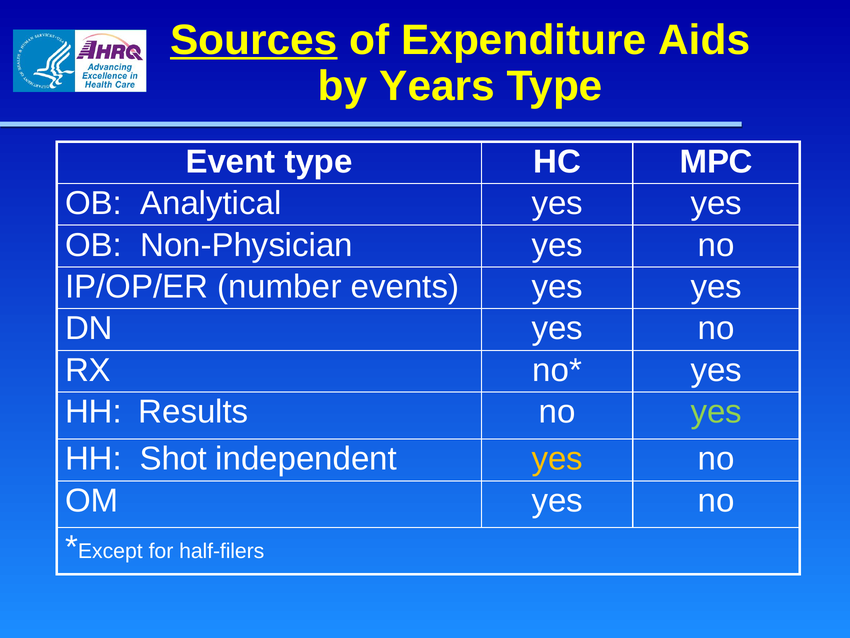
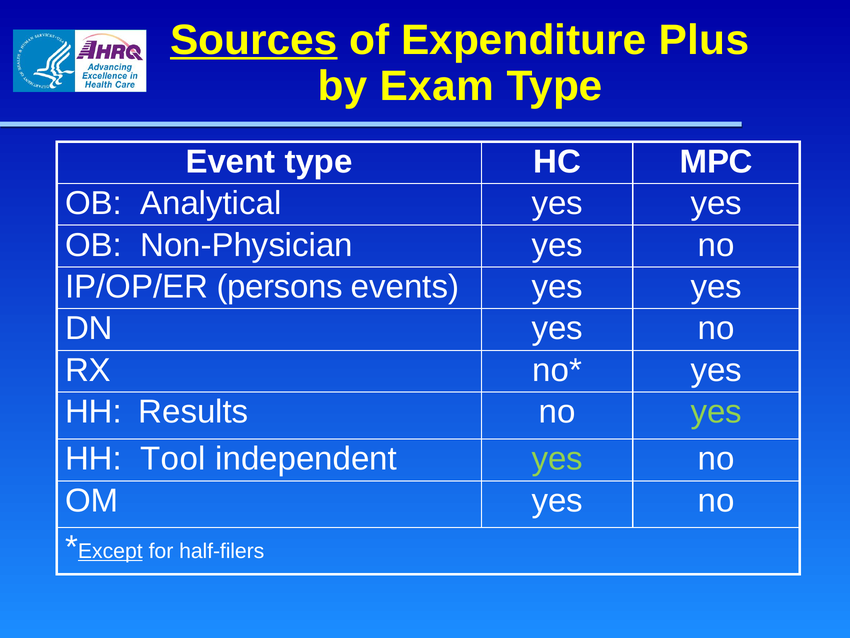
Aids: Aids -> Plus
Years: Years -> Exam
number: number -> persons
Shot: Shot -> Tool
yes at (557, 459) colour: yellow -> light green
Except underline: none -> present
